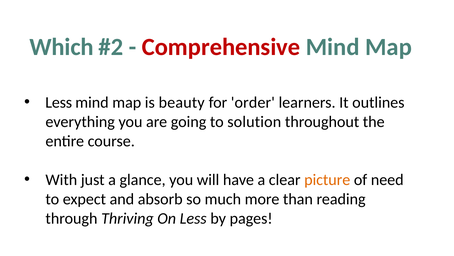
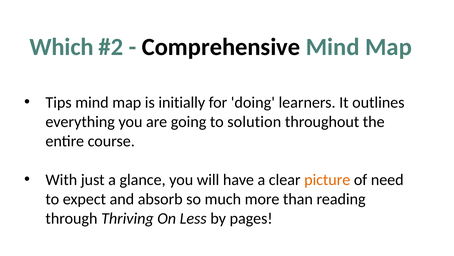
Comprehensive colour: red -> black
Less at (59, 102): Less -> Tips
beauty: beauty -> initially
order: order -> doing
